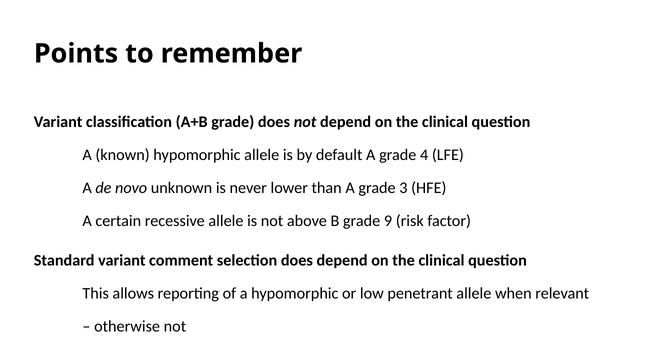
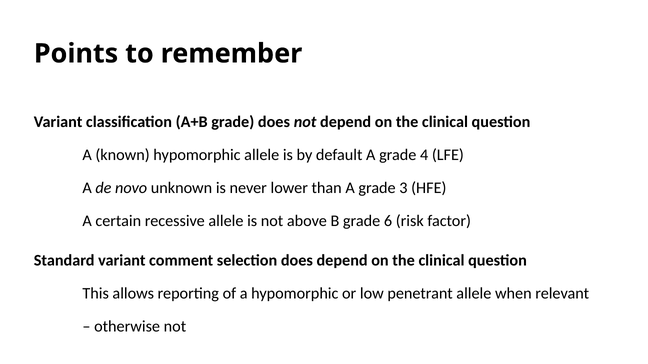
9: 9 -> 6
